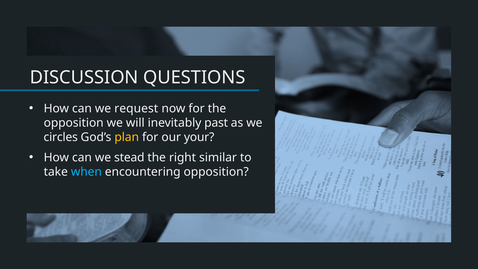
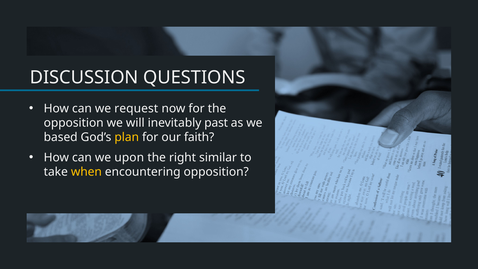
circles: circles -> based
your: your -> faith
stead: stead -> upon
when colour: light blue -> yellow
